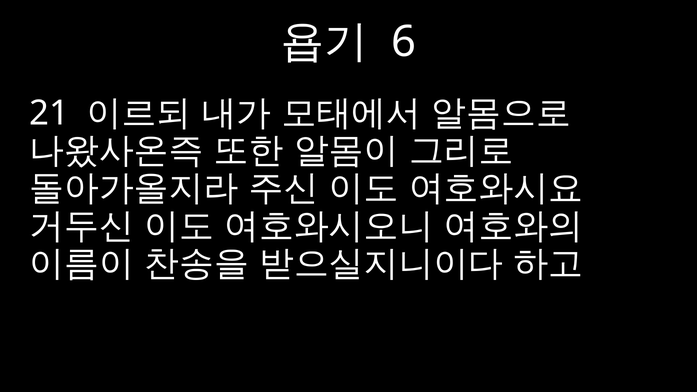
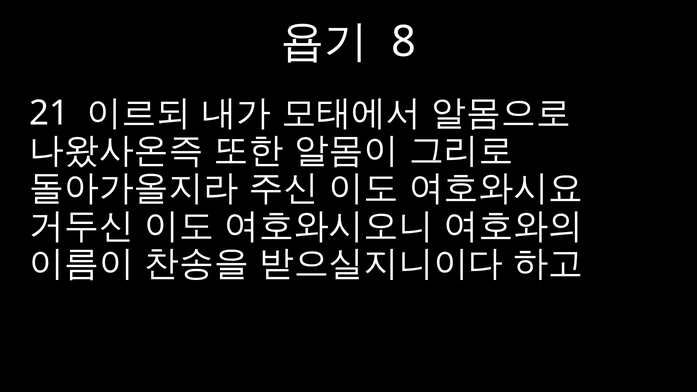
6: 6 -> 8
